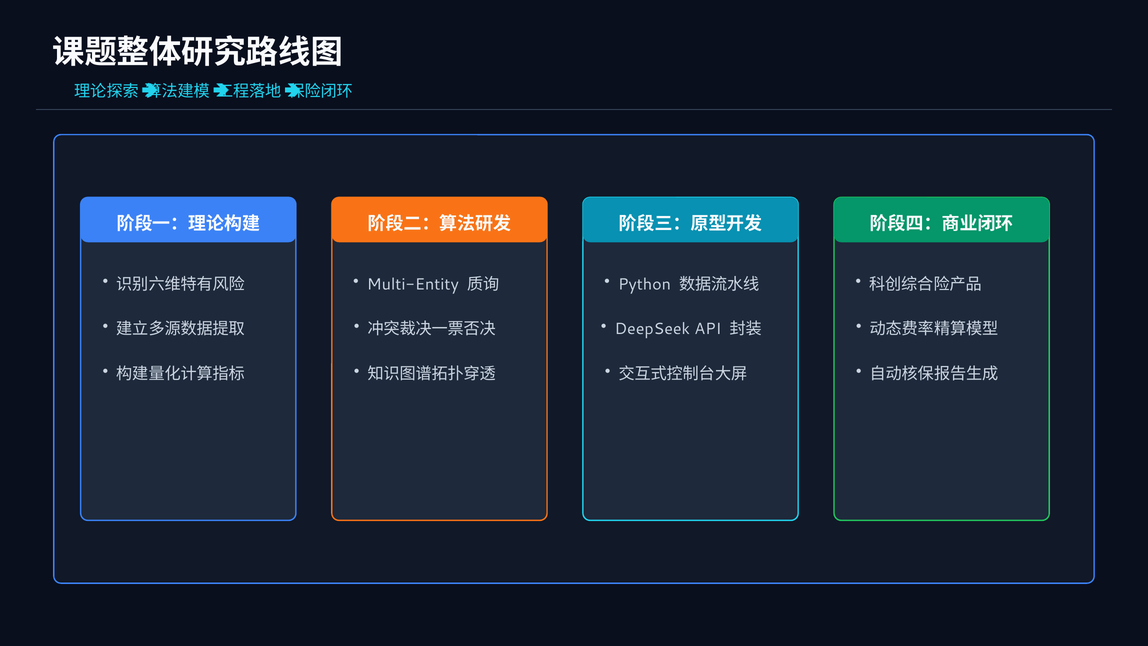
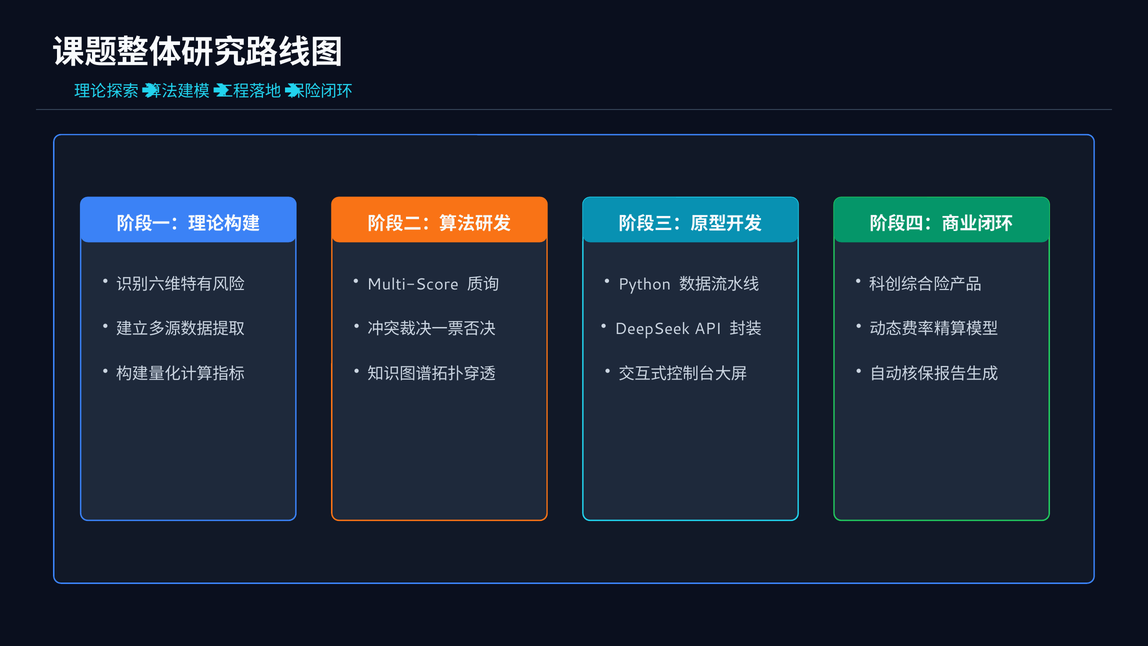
Multi-Entity: Multi-Entity -> Multi-Score
